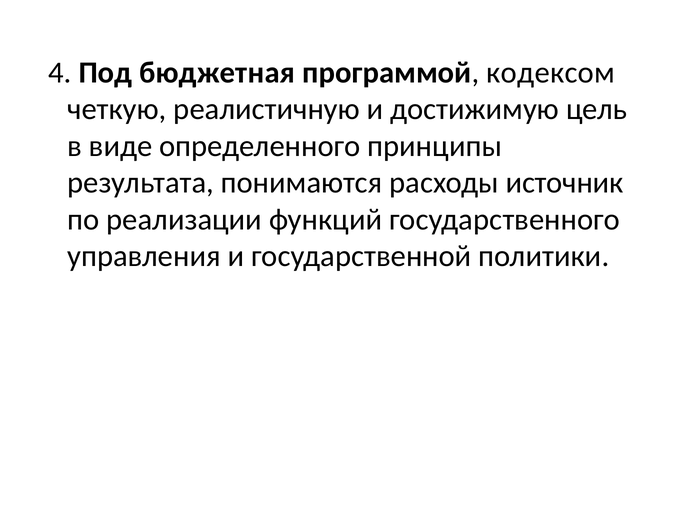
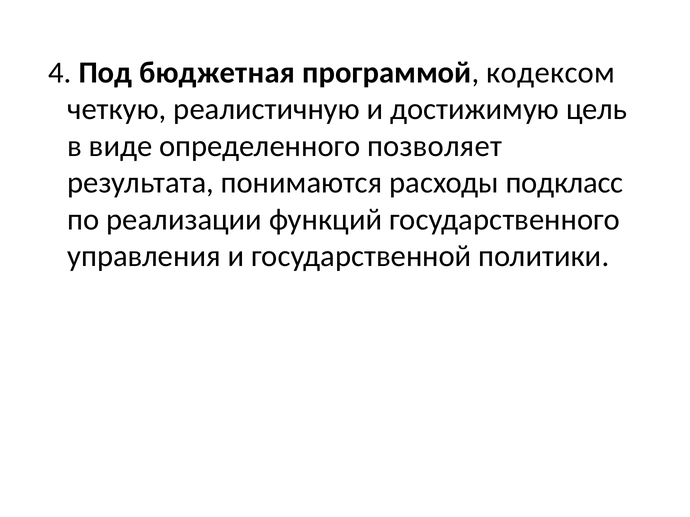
принципы: принципы -> позволяет
источник: источник -> подкласс
